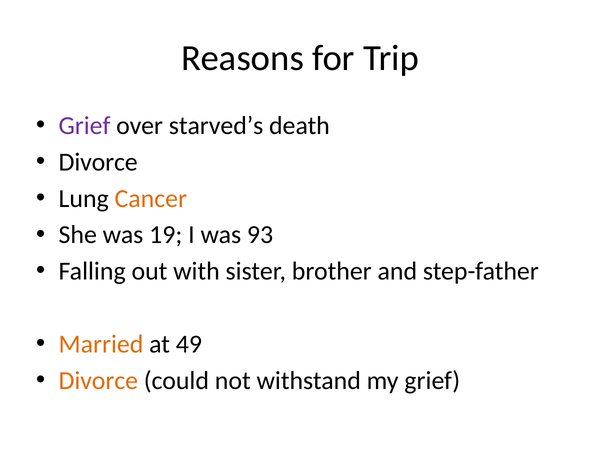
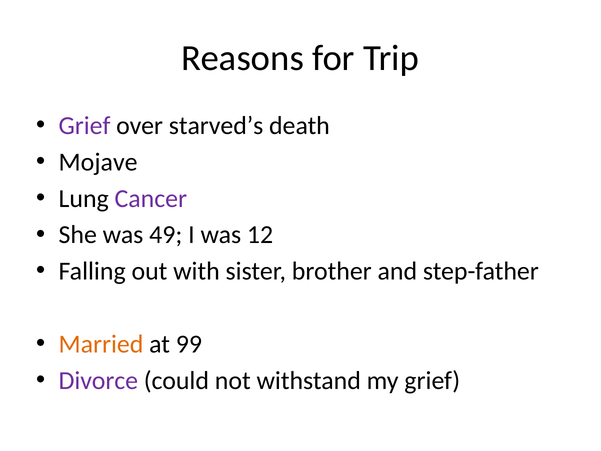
Divorce at (98, 162): Divorce -> Mojave
Cancer colour: orange -> purple
19: 19 -> 49
93: 93 -> 12
49: 49 -> 99
Divorce at (98, 380) colour: orange -> purple
